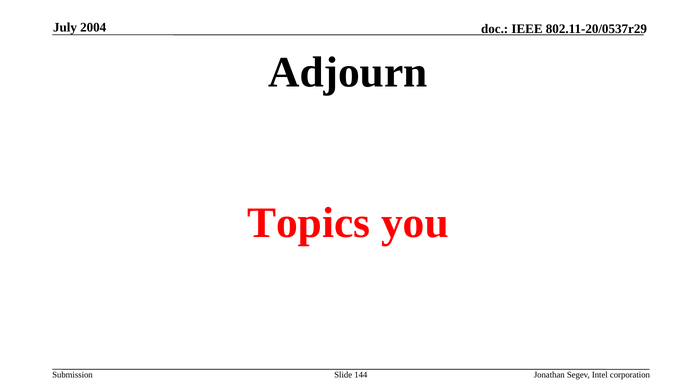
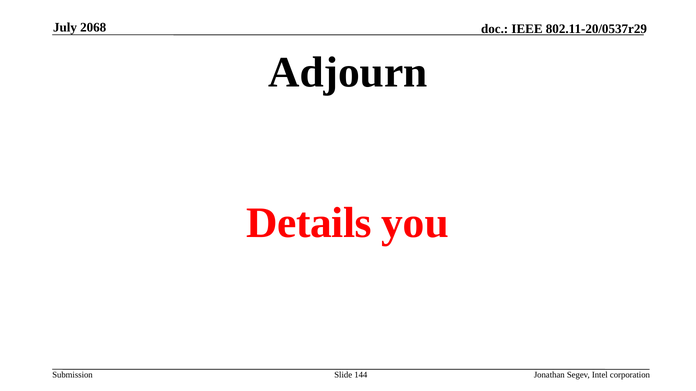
2004: 2004 -> 2068
Topics: Topics -> Details
